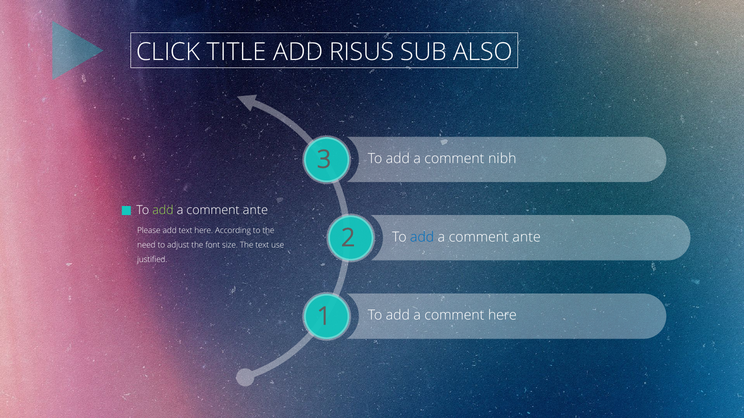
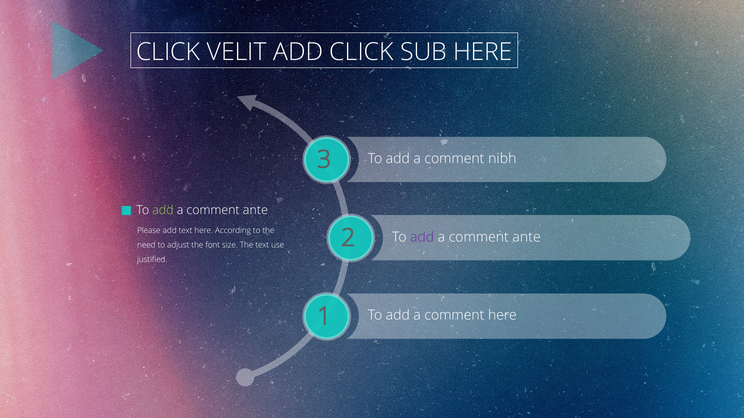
TITLE: TITLE -> VELIT
ADD RISUS: RISUS -> CLICK
SUB ALSO: ALSO -> HERE
add at (422, 237) colour: blue -> purple
